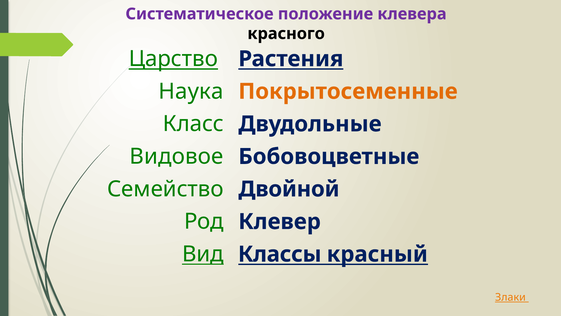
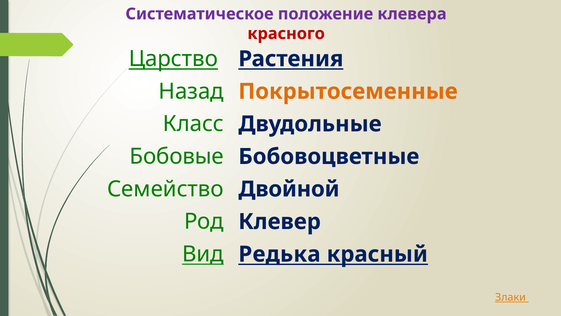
красного colour: black -> red
Наука: Наука -> Назад
Видовое: Видовое -> Бобовые
Классы: Классы -> Редька
